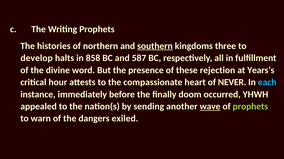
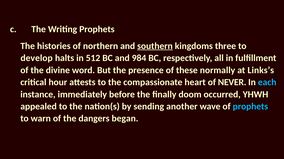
858: 858 -> 512
587: 587 -> 984
rejection: rejection -> normally
Years’s: Years’s -> Links’s
wave underline: present -> none
prophets at (250, 107) colour: light green -> light blue
exiled: exiled -> began
